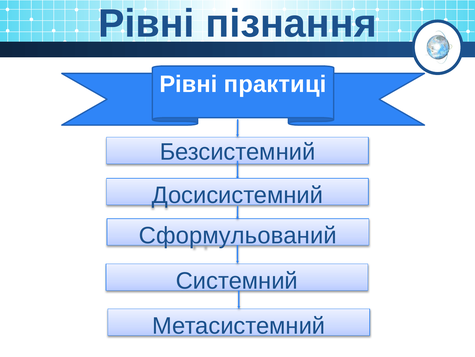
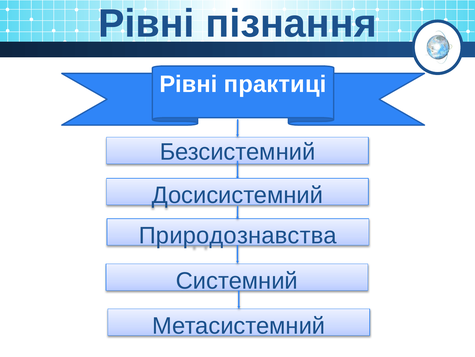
Сформульований: Сформульований -> Природознавства
